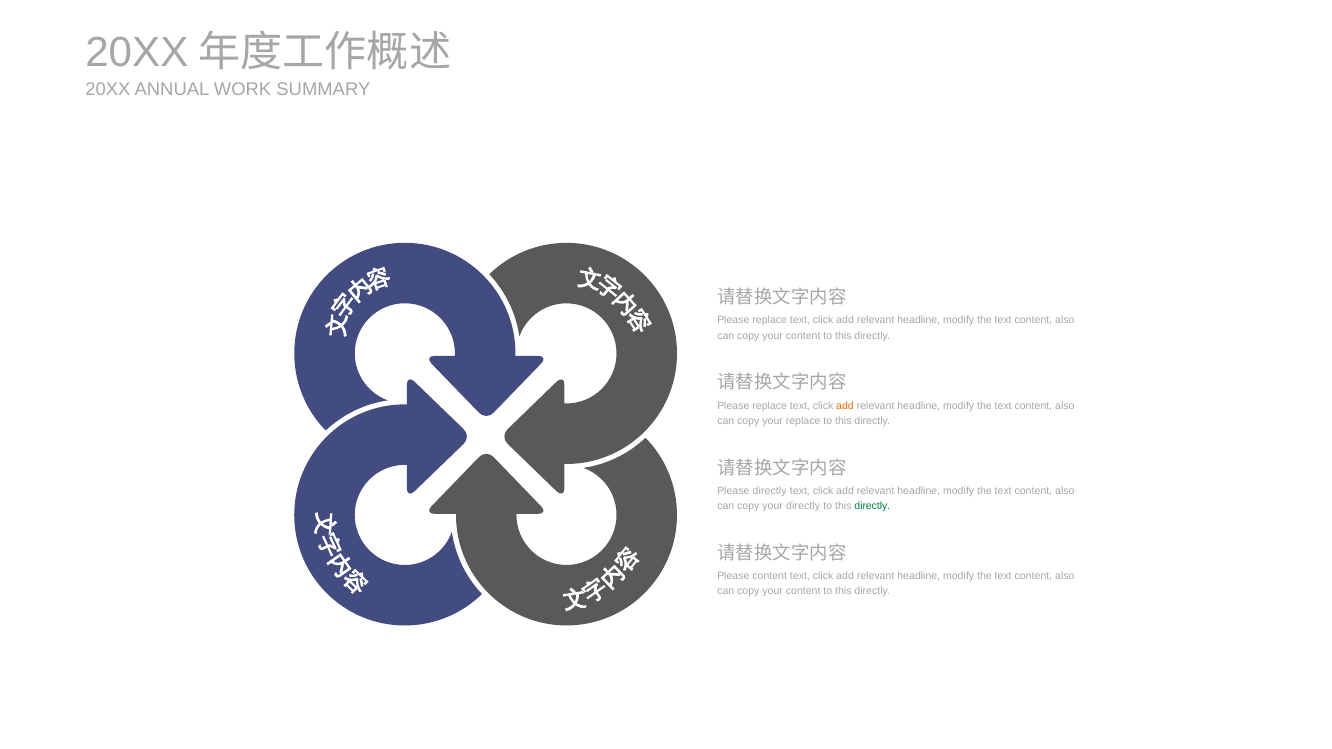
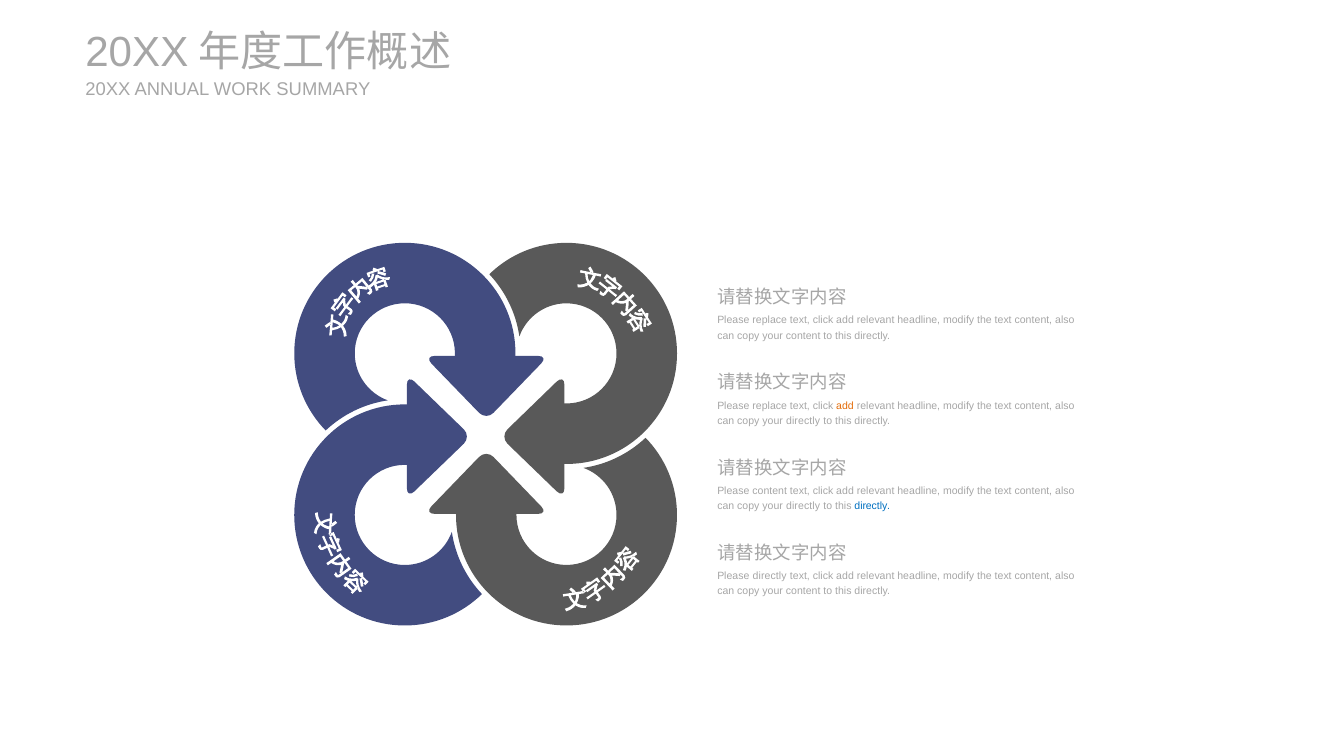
replace at (803, 421): replace -> directly
Please directly: directly -> content
directly at (872, 506) colour: green -> blue
Please content: content -> directly
